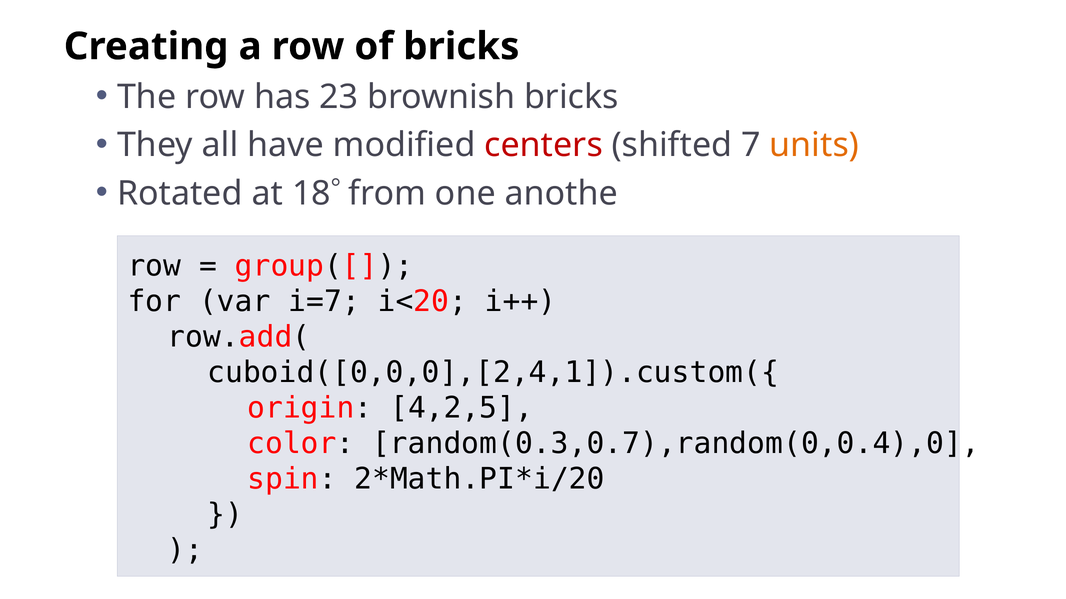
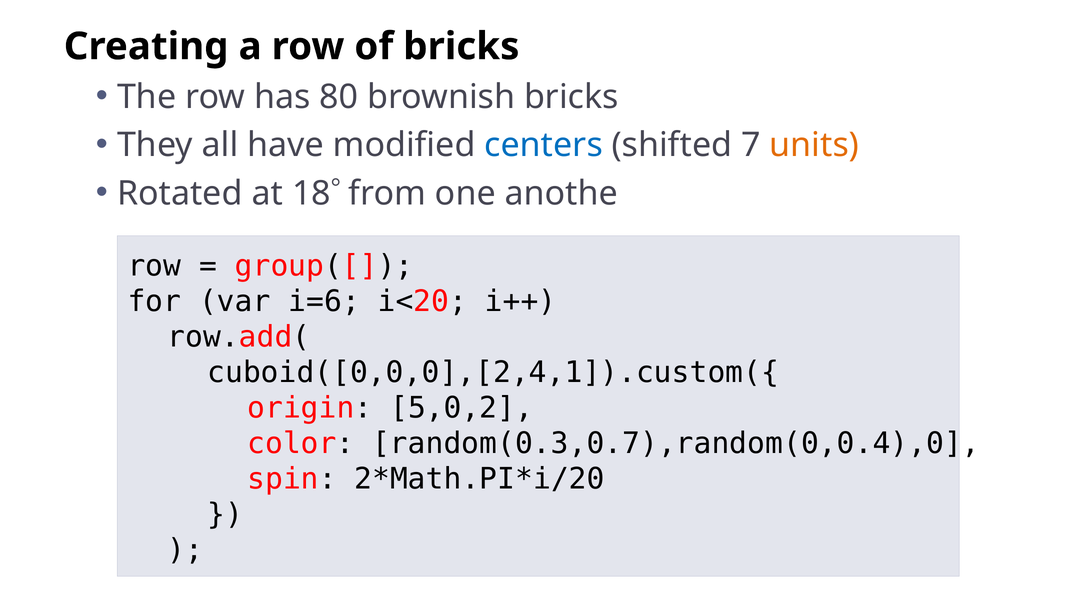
23: 23 -> 80
centers colour: red -> blue
i=7: i=7 -> i=6
4,2,5: 4,2,5 -> 5,0,2
